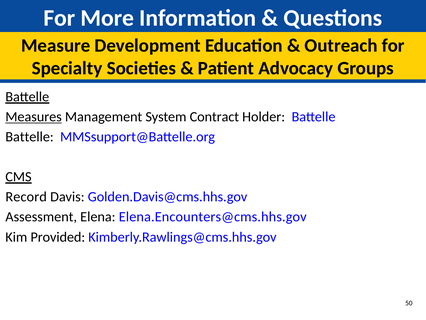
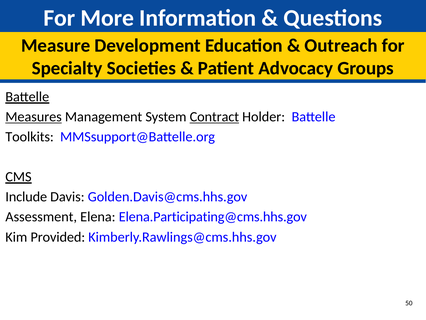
Contract underline: none -> present
Battelle at (30, 137): Battelle -> Toolkits
Record: Record -> Include
Elena.Encounters@cms.hhs.gov: Elena.Encounters@cms.hhs.gov -> Elena.Participating@cms.hhs.gov
